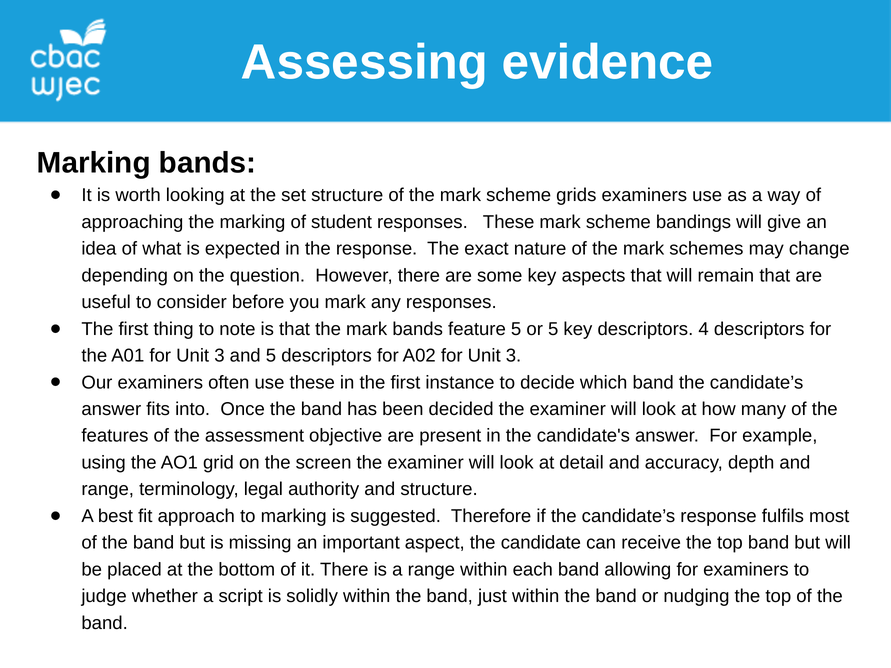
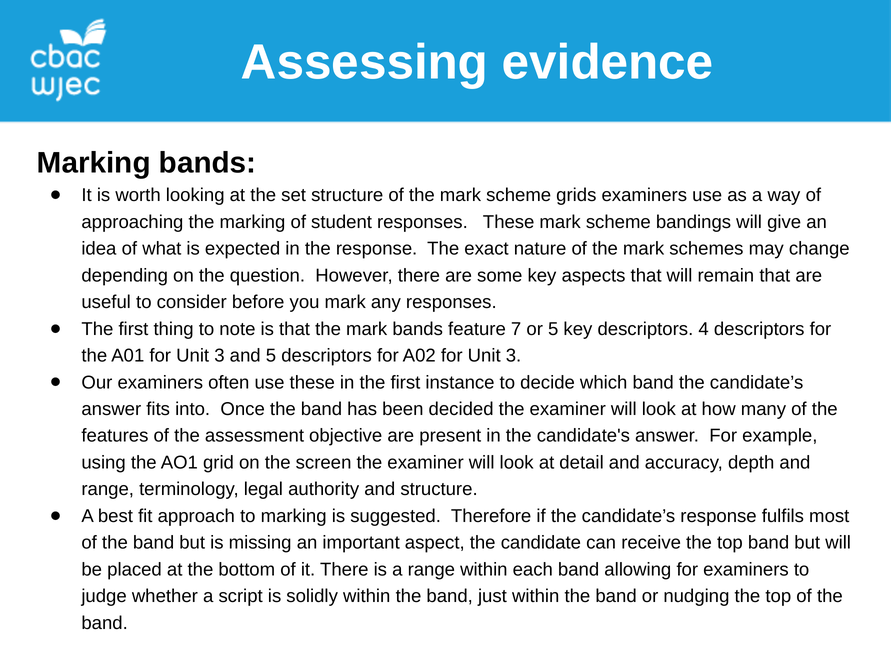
feature 5: 5 -> 7
